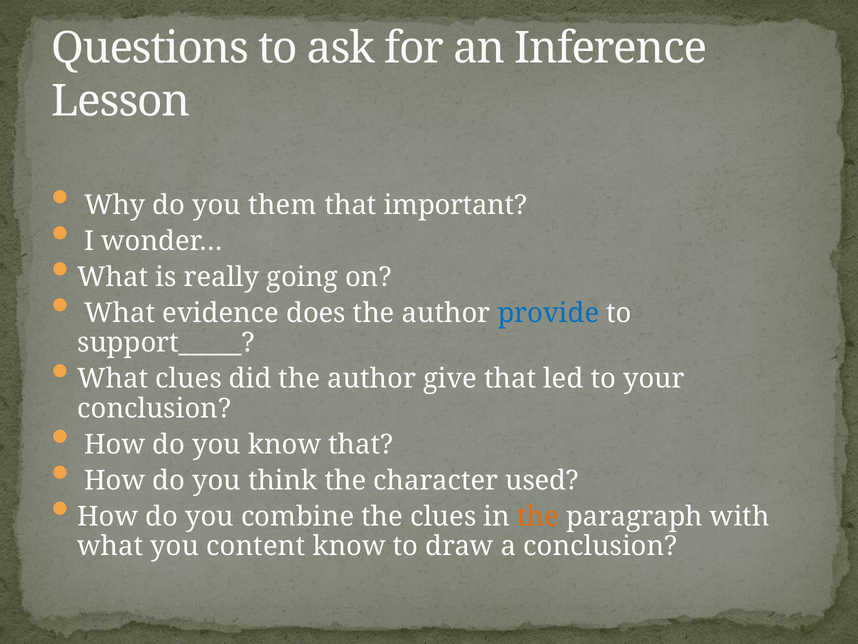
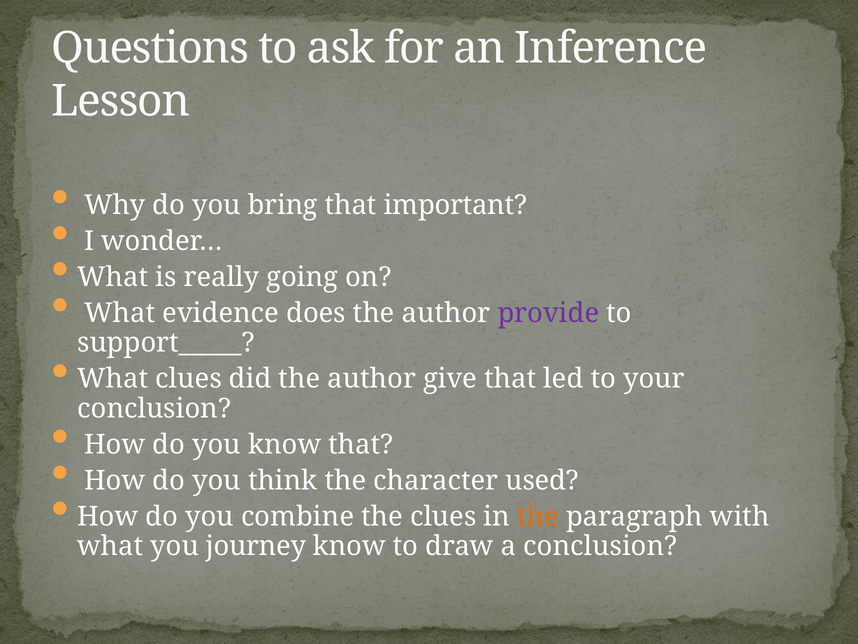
them: them -> bring
provide colour: blue -> purple
content: content -> journey
